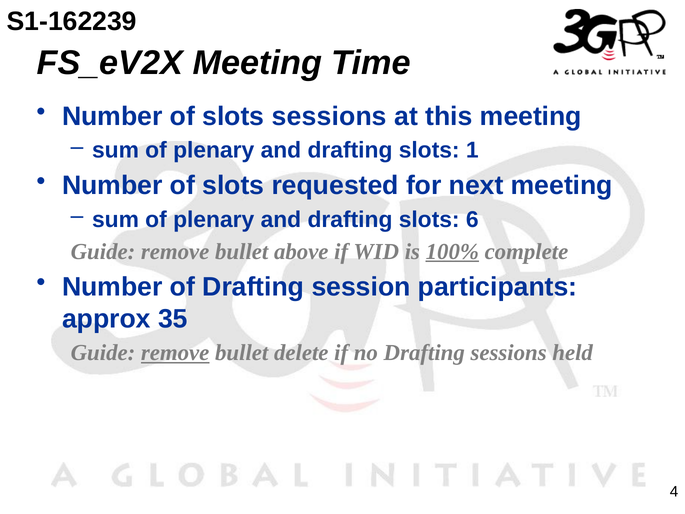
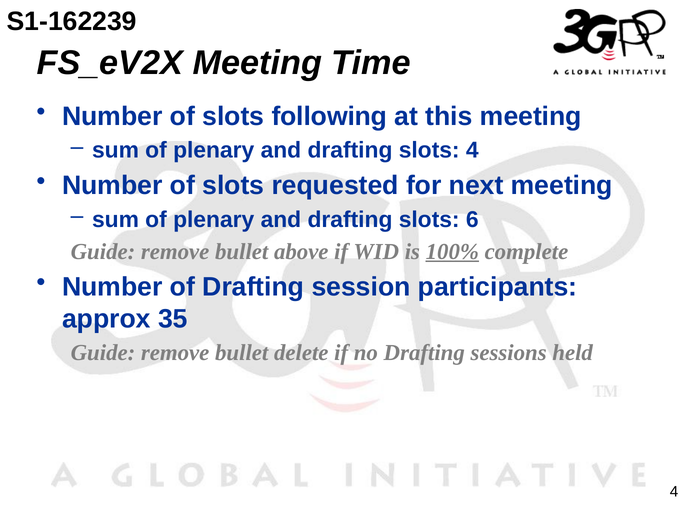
slots sessions: sessions -> following
slots 1: 1 -> 4
remove at (175, 353) underline: present -> none
